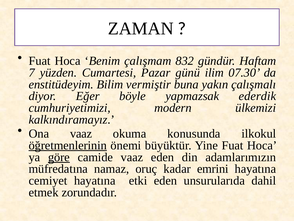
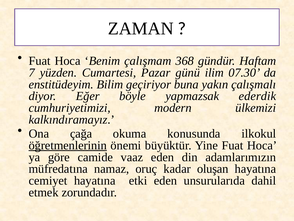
832: 832 -> 368
vermiştir: vermiştir -> geçiriyor
Ona vaaz: vaaz -> çağa
göre underline: present -> none
emrini: emrini -> oluşan
